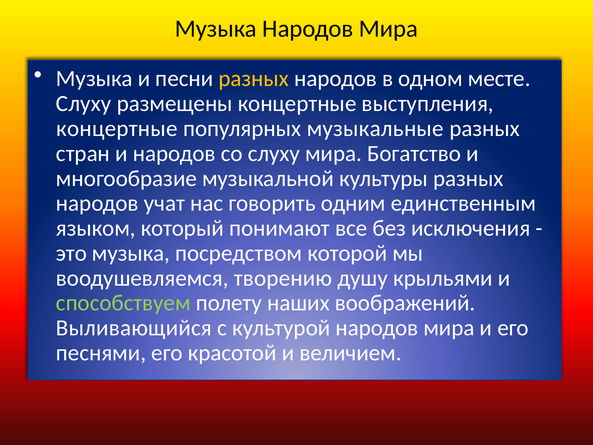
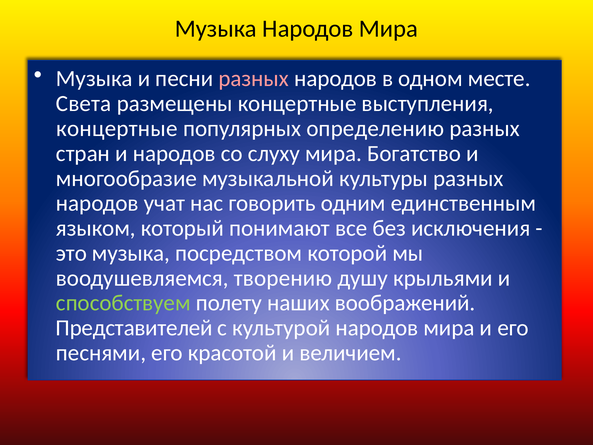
разных at (254, 79) colour: yellow -> pink
Слуху at (84, 104): Слуху -> Света
музыкальные: музыкальные -> определению
Выливающийся: Выливающийся -> Представителей
